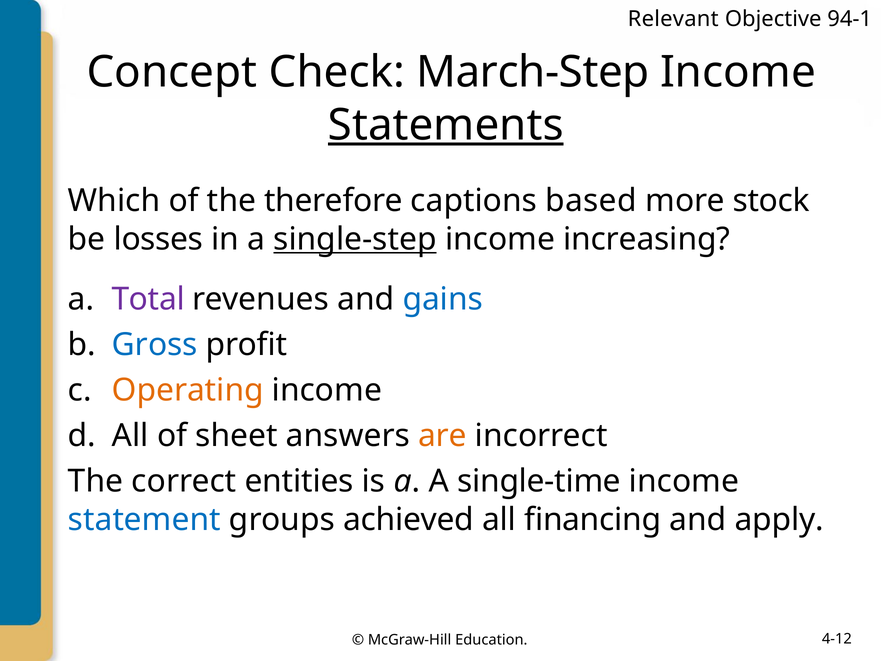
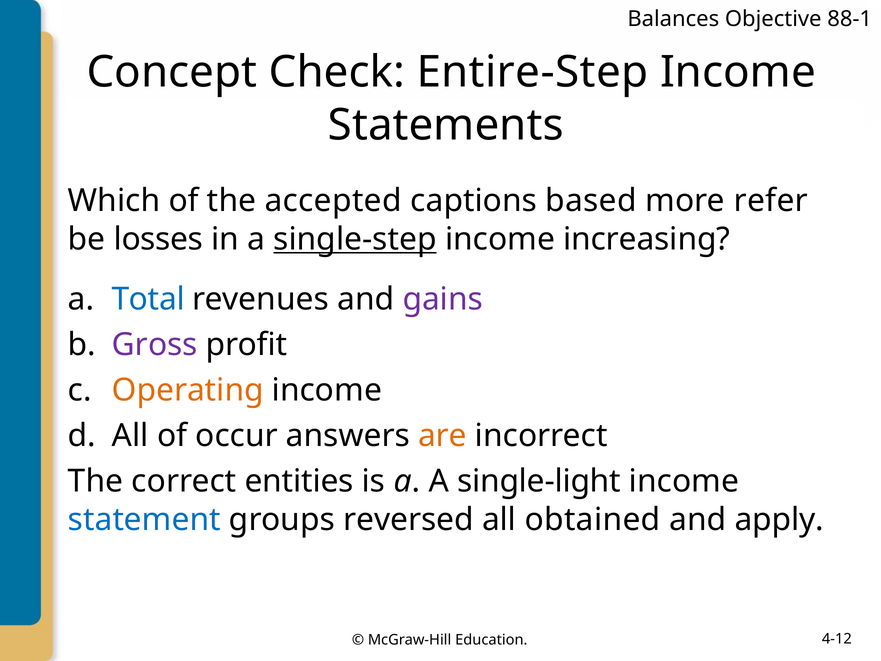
Relevant: Relevant -> Balances
94-1: 94-1 -> 88-1
March-Step: March-Step -> Entire-Step
Statements underline: present -> none
therefore: therefore -> accepted
stock: stock -> refer
Total colour: purple -> blue
gains colour: blue -> purple
Gross colour: blue -> purple
sheet: sheet -> occur
single-time: single-time -> single-light
achieved: achieved -> reversed
financing: financing -> obtained
